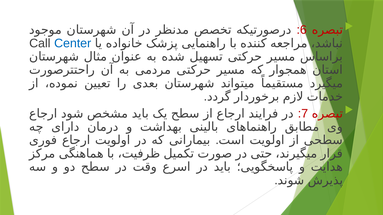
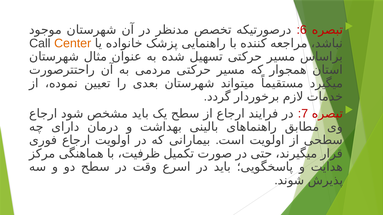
Center colour: blue -> orange
